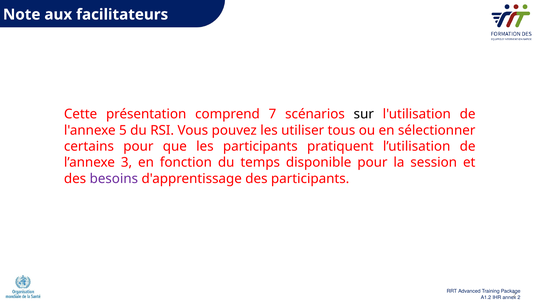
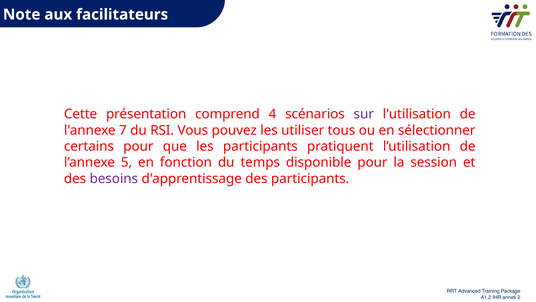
7: 7 -> 4
sur colour: black -> purple
5: 5 -> 7
3: 3 -> 5
